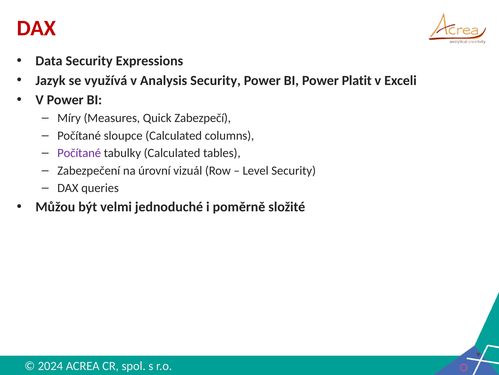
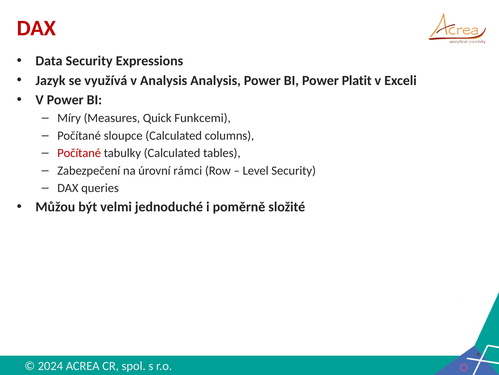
Analysis Security: Security -> Analysis
Zabezpečí: Zabezpečí -> Funkcemi
Počítané at (79, 153) colour: purple -> red
vizuál: vizuál -> rámci
